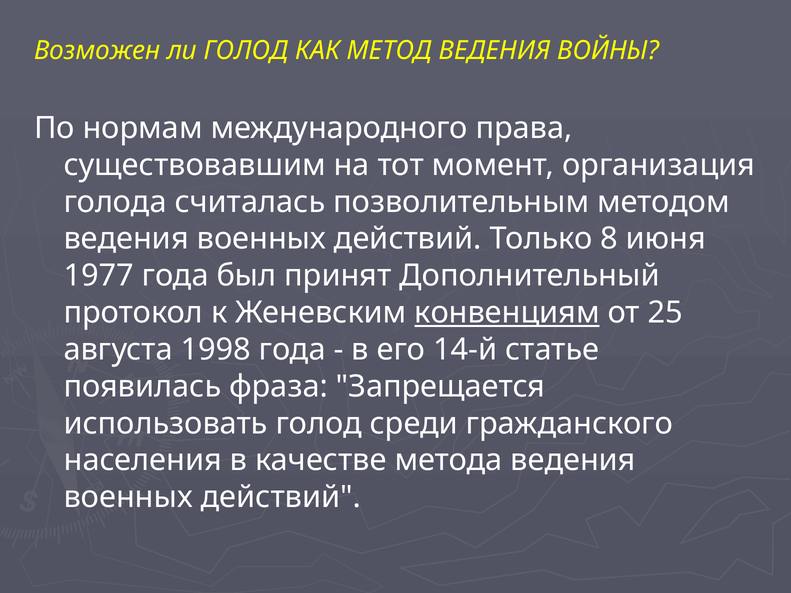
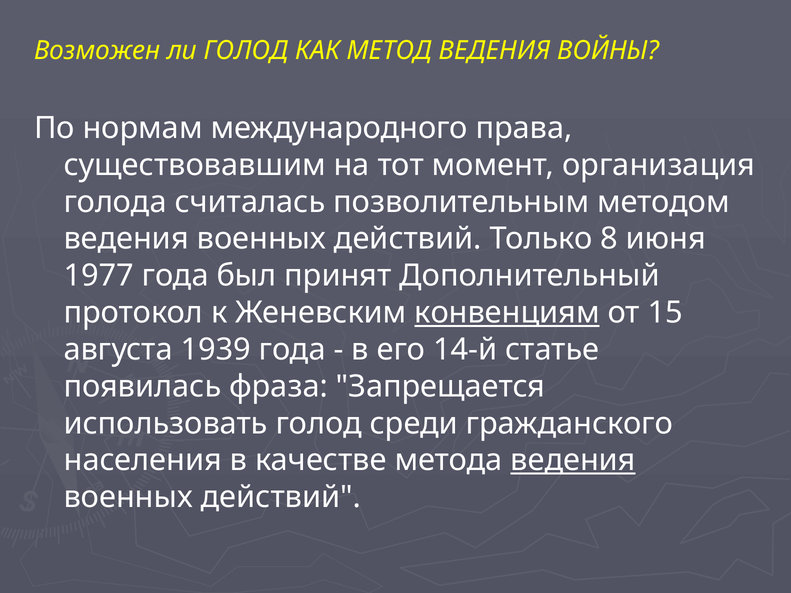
25: 25 -> 15
1998: 1998 -> 1939
ведения at (573, 461) underline: none -> present
